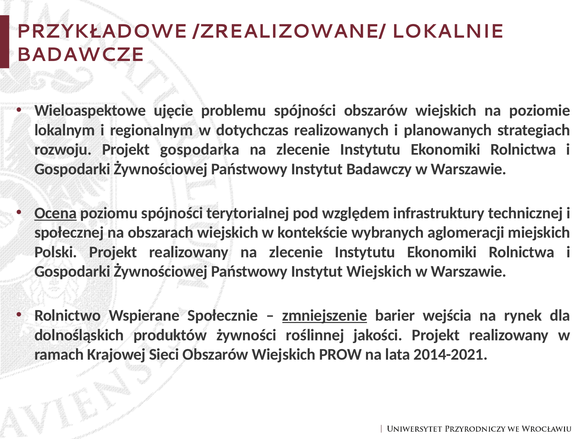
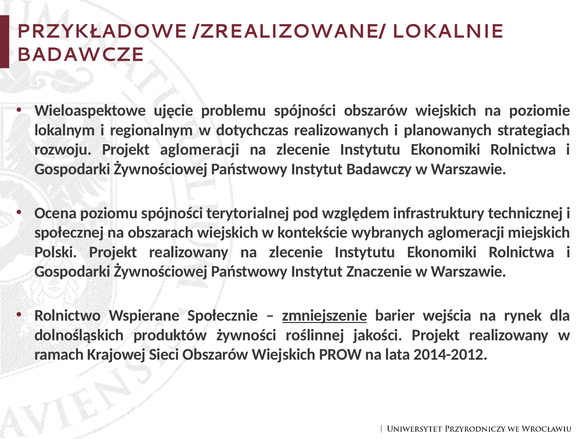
Projekt gospodarka: gospodarka -> aglomeracji
Ocena underline: present -> none
Instytut Wiejskich: Wiejskich -> Znaczenie
2014-2021: 2014-2021 -> 2014-2012
